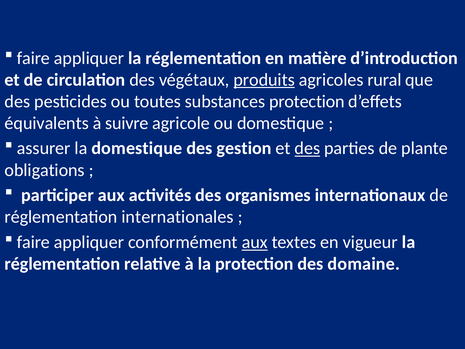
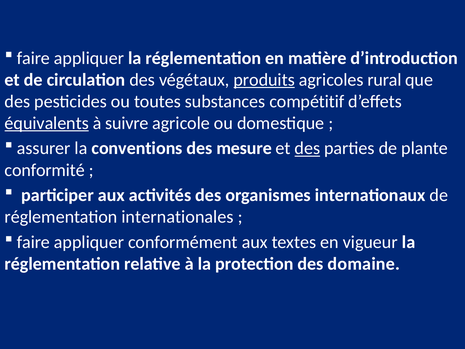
substances protection: protection -> compétitif
équivalents underline: none -> present
la domestique: domestique -> conventions
gestion: gestion -> mesure
obligations: obligations -> conformité
aux at (255, 242) underline: present -> none
